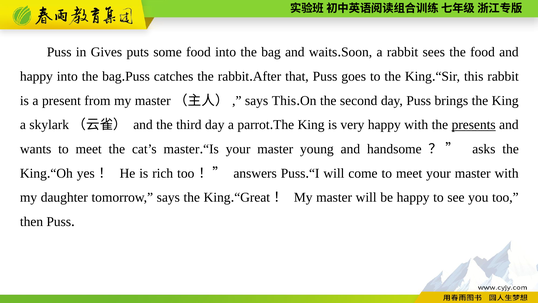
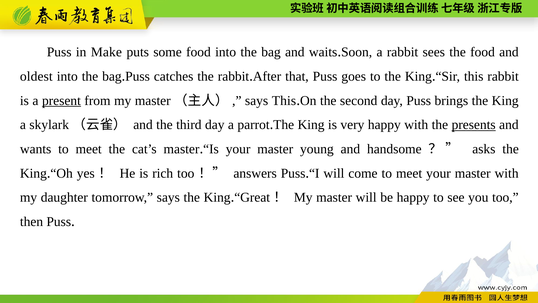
Gives: Gives -> Make
happy at (36, 76): happy -> oldest
present underline: none -> present
